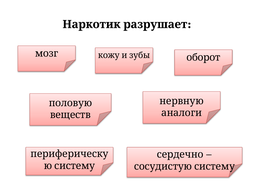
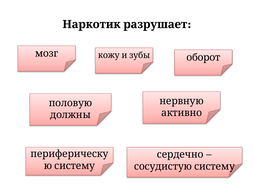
аналоги: аналоги -> активно
веществ: веществ -> должны
